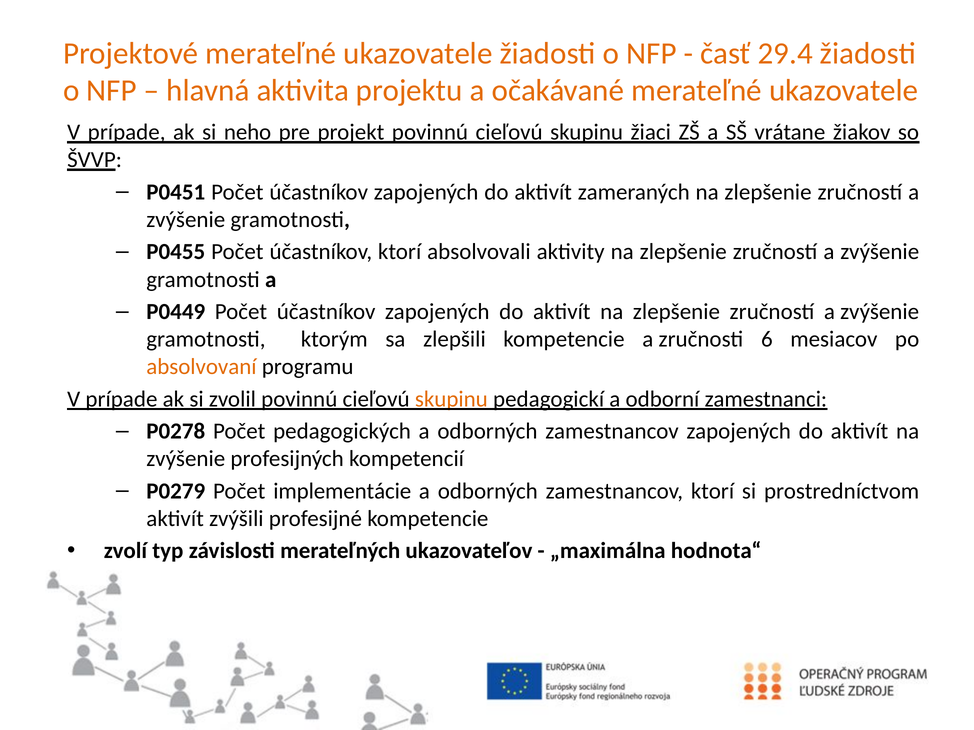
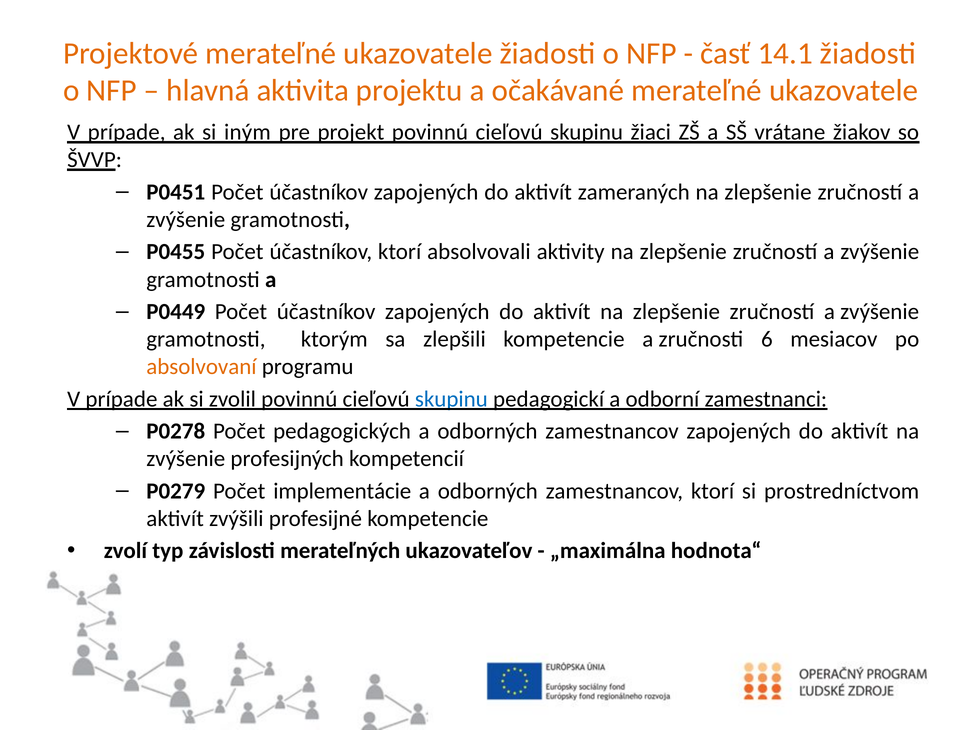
29.4: 29.4 -> 14.1
neho: neho -> iným
skupinu at (451, 399) colour: orange -> blue
